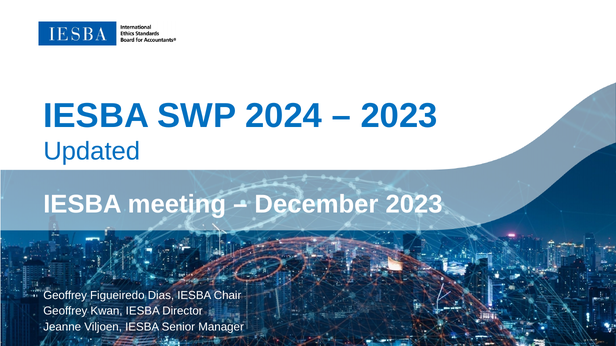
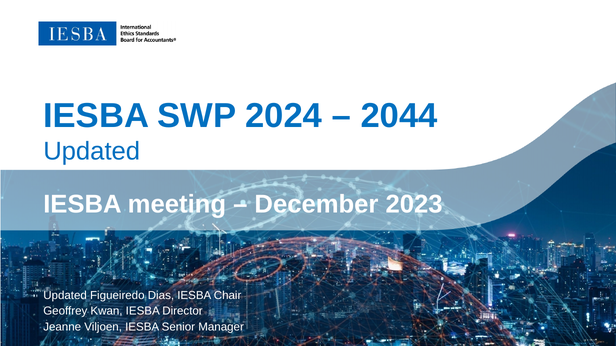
2023 at (399, 116): 2023 -> 2044
Geoffrey at (65, 296): Geoffrey -> Updated
